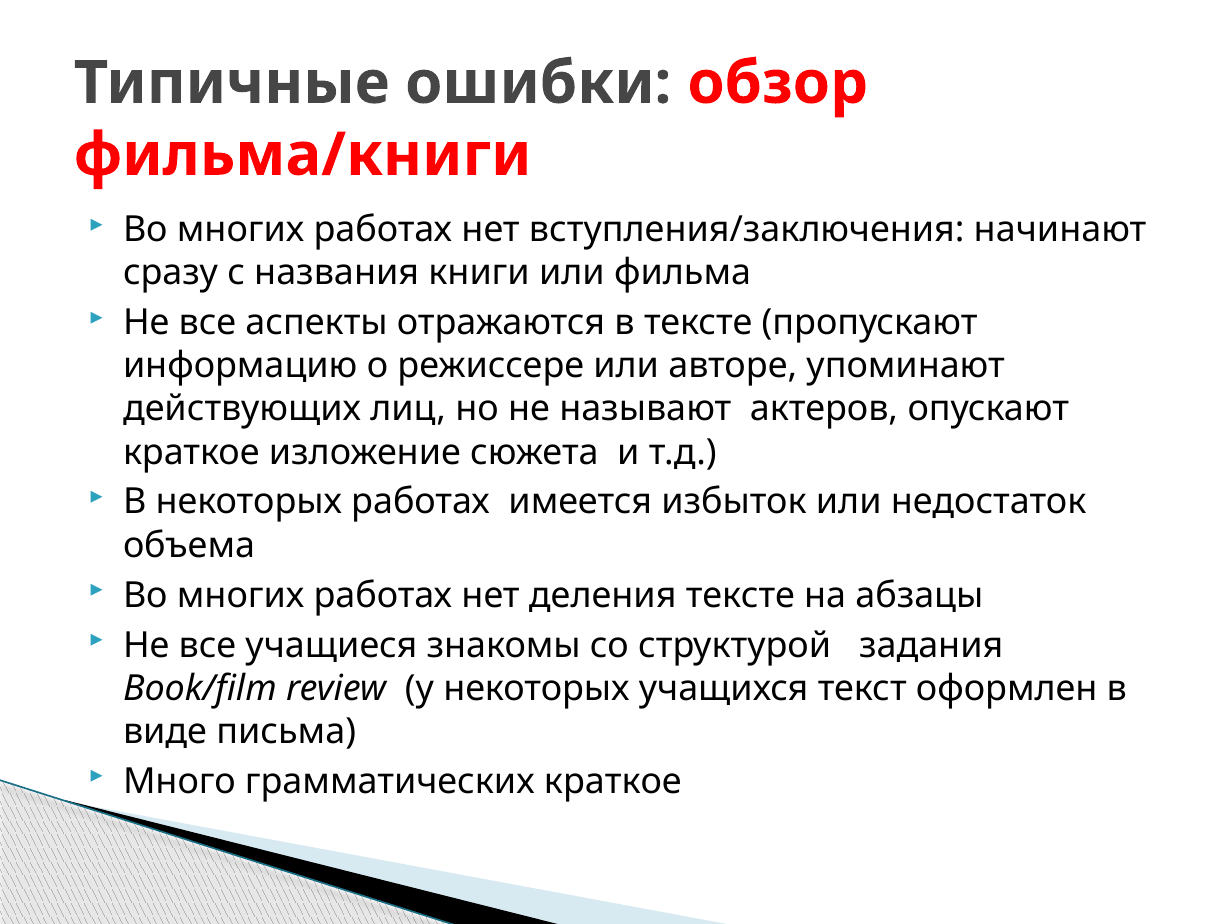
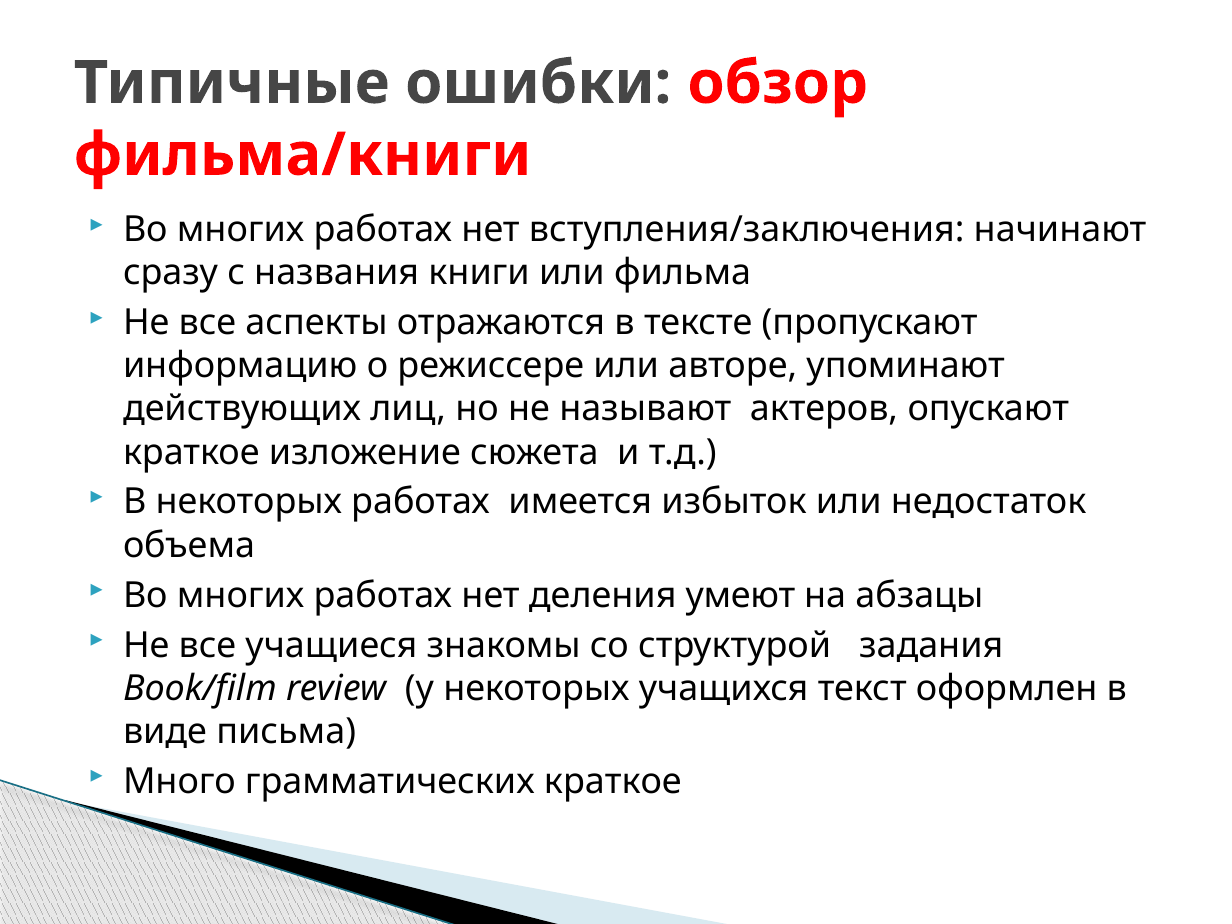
деления тексте: тексте -> умеют
